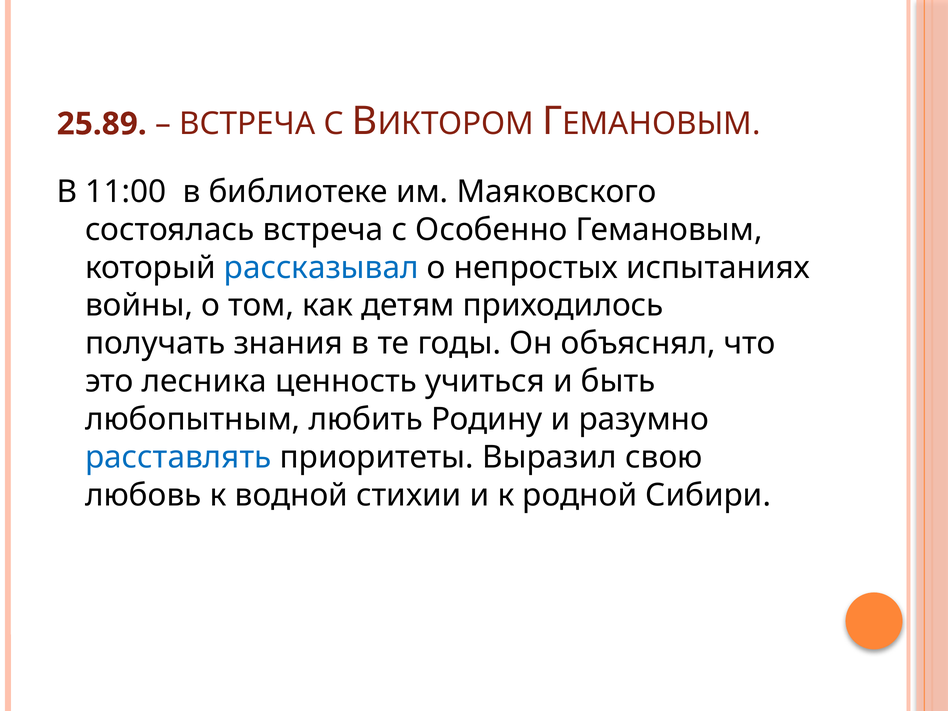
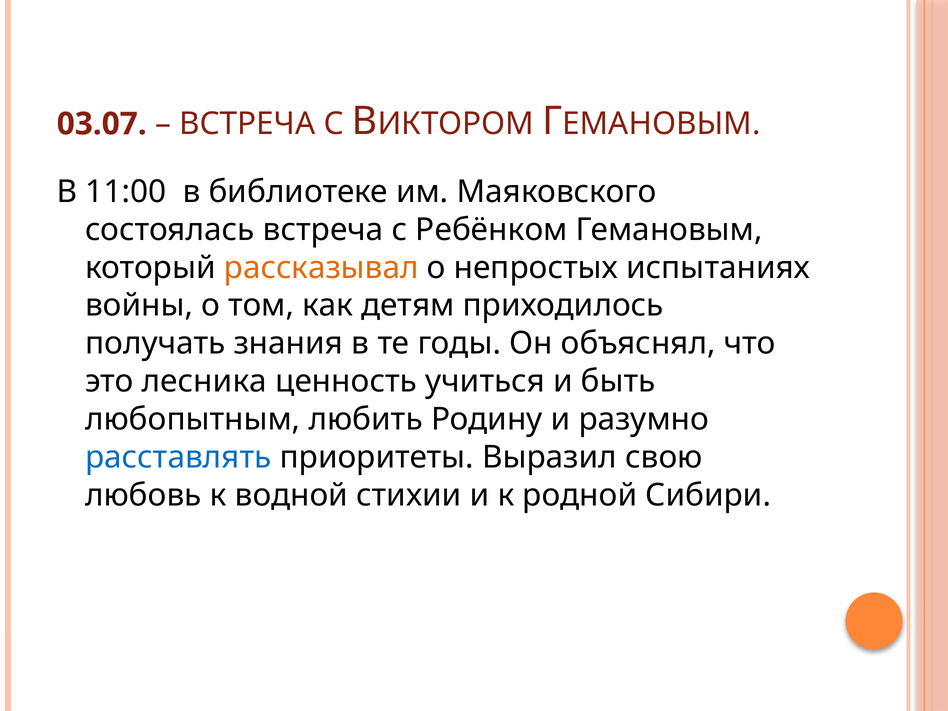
25.89: 25.89 -> 03.07
Особенно: Особенно -> Ребёнком
рассказывал colour: blue -> orange
